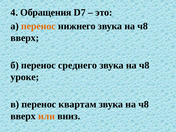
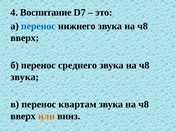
Обращения: Обращения -> Воспитание
перенос at (38, 26) colour: orange -> blue
уроке at (25, 77): уроке -> звука
